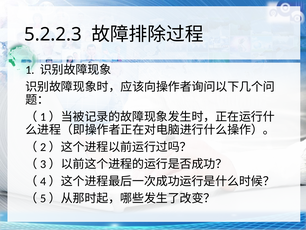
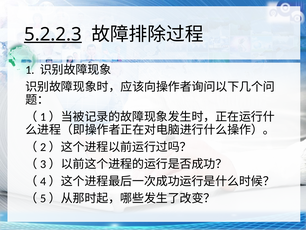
5.2.2.3 underline: none -> present
